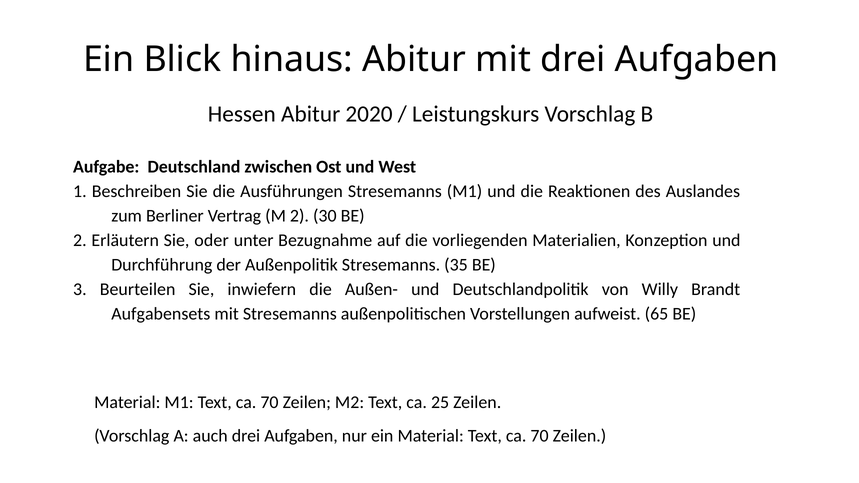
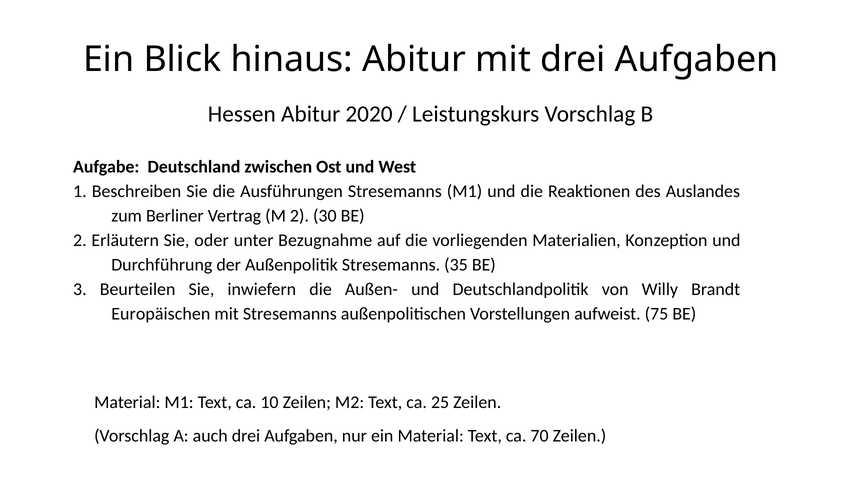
Aufgabensets: Aufgabensets -> Europäischen
65: 65 -> 75
M1 Text ca 70: 70 -> 10
